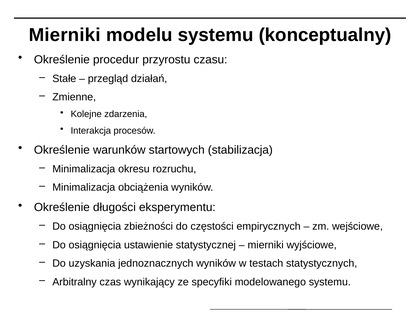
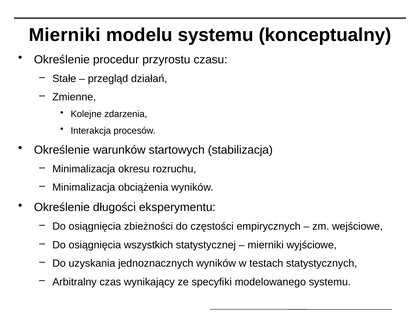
ustawienie: ustawienie -> wszystkich
